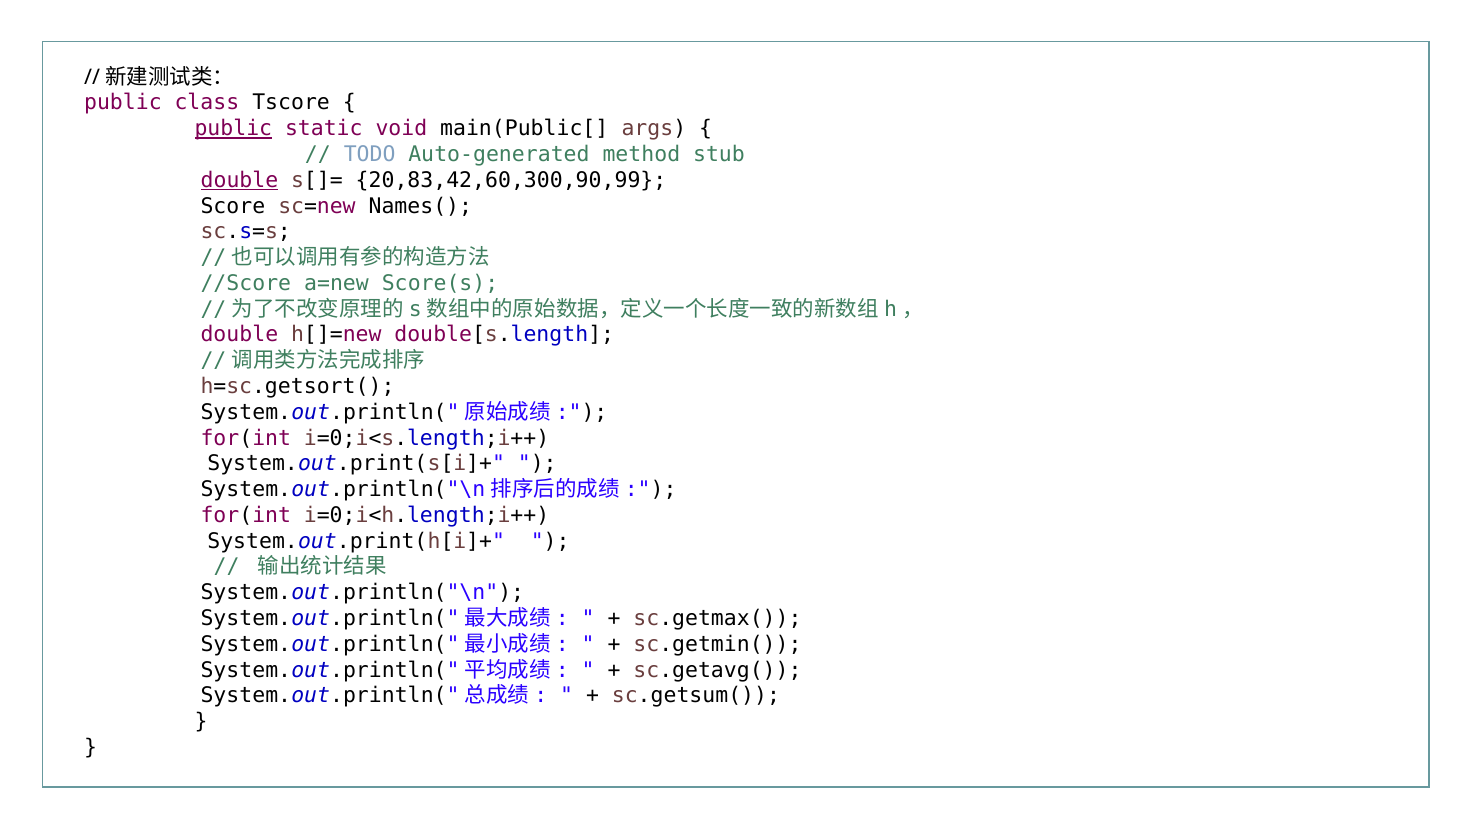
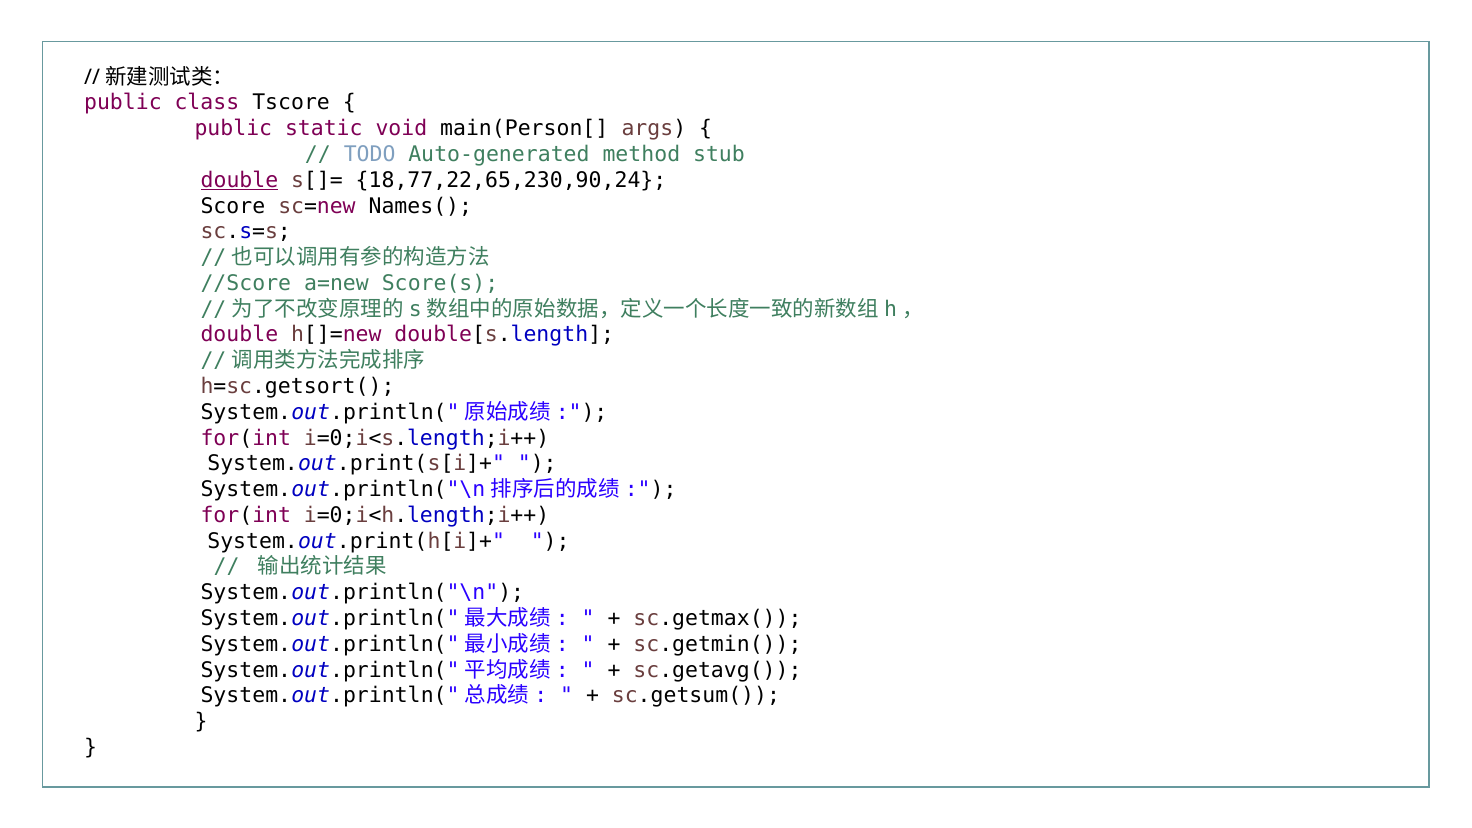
public at (233, 129) underline: present -> none
main(Public[: main(Public[ -> main(Person[
20,83,42,60,300,90,99: 20,83,42,60,300,90,99 -> 18,77,22,65,230,90,24
